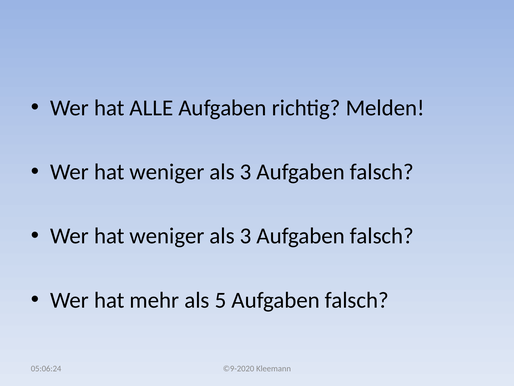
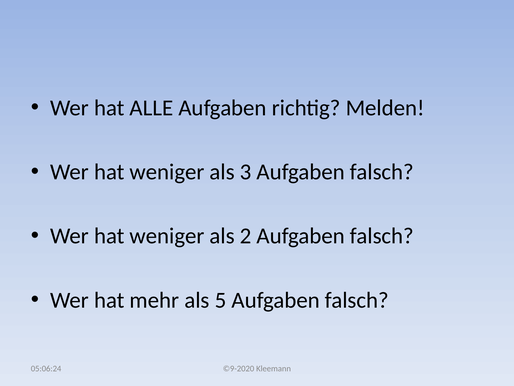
3 at (246, 236): 3 -> 2
